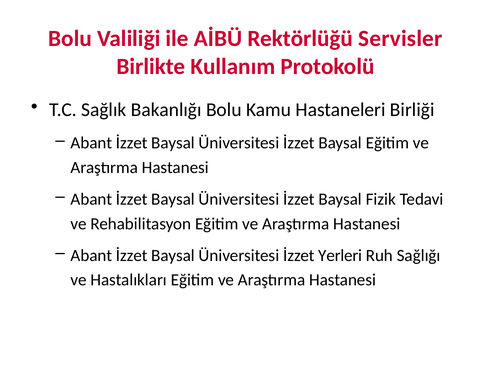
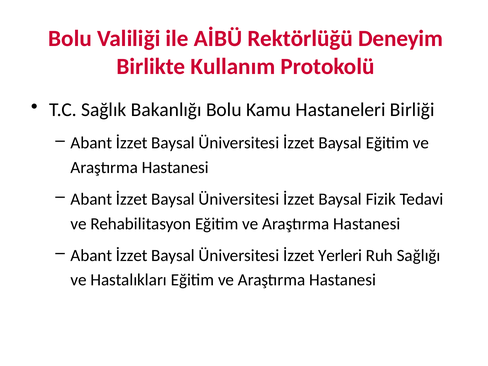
Servisler: Servisler -> Deneyim
